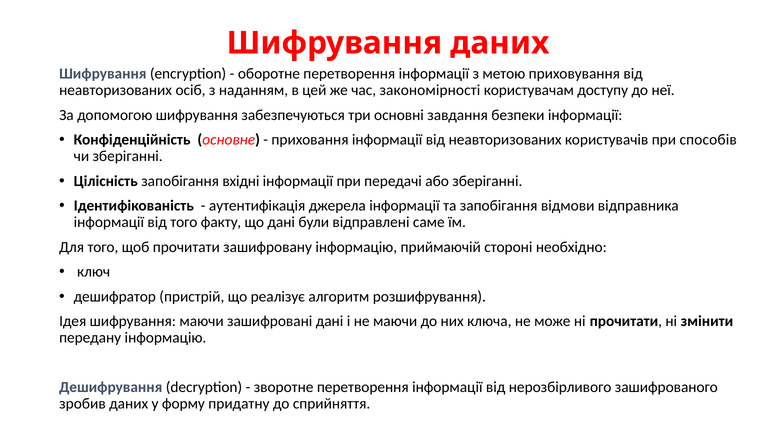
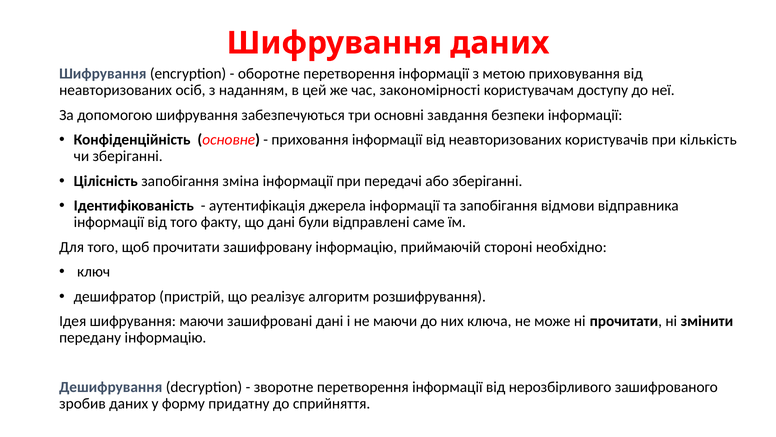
способів: способів -> кількість
вхідні: вхідні -> зміна
